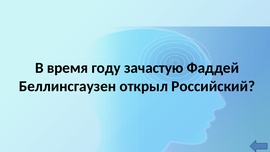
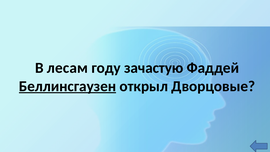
время: время -> лесам
Беллинсгаузен underline: none -> present
Российский: Российский -> Дворцовые
